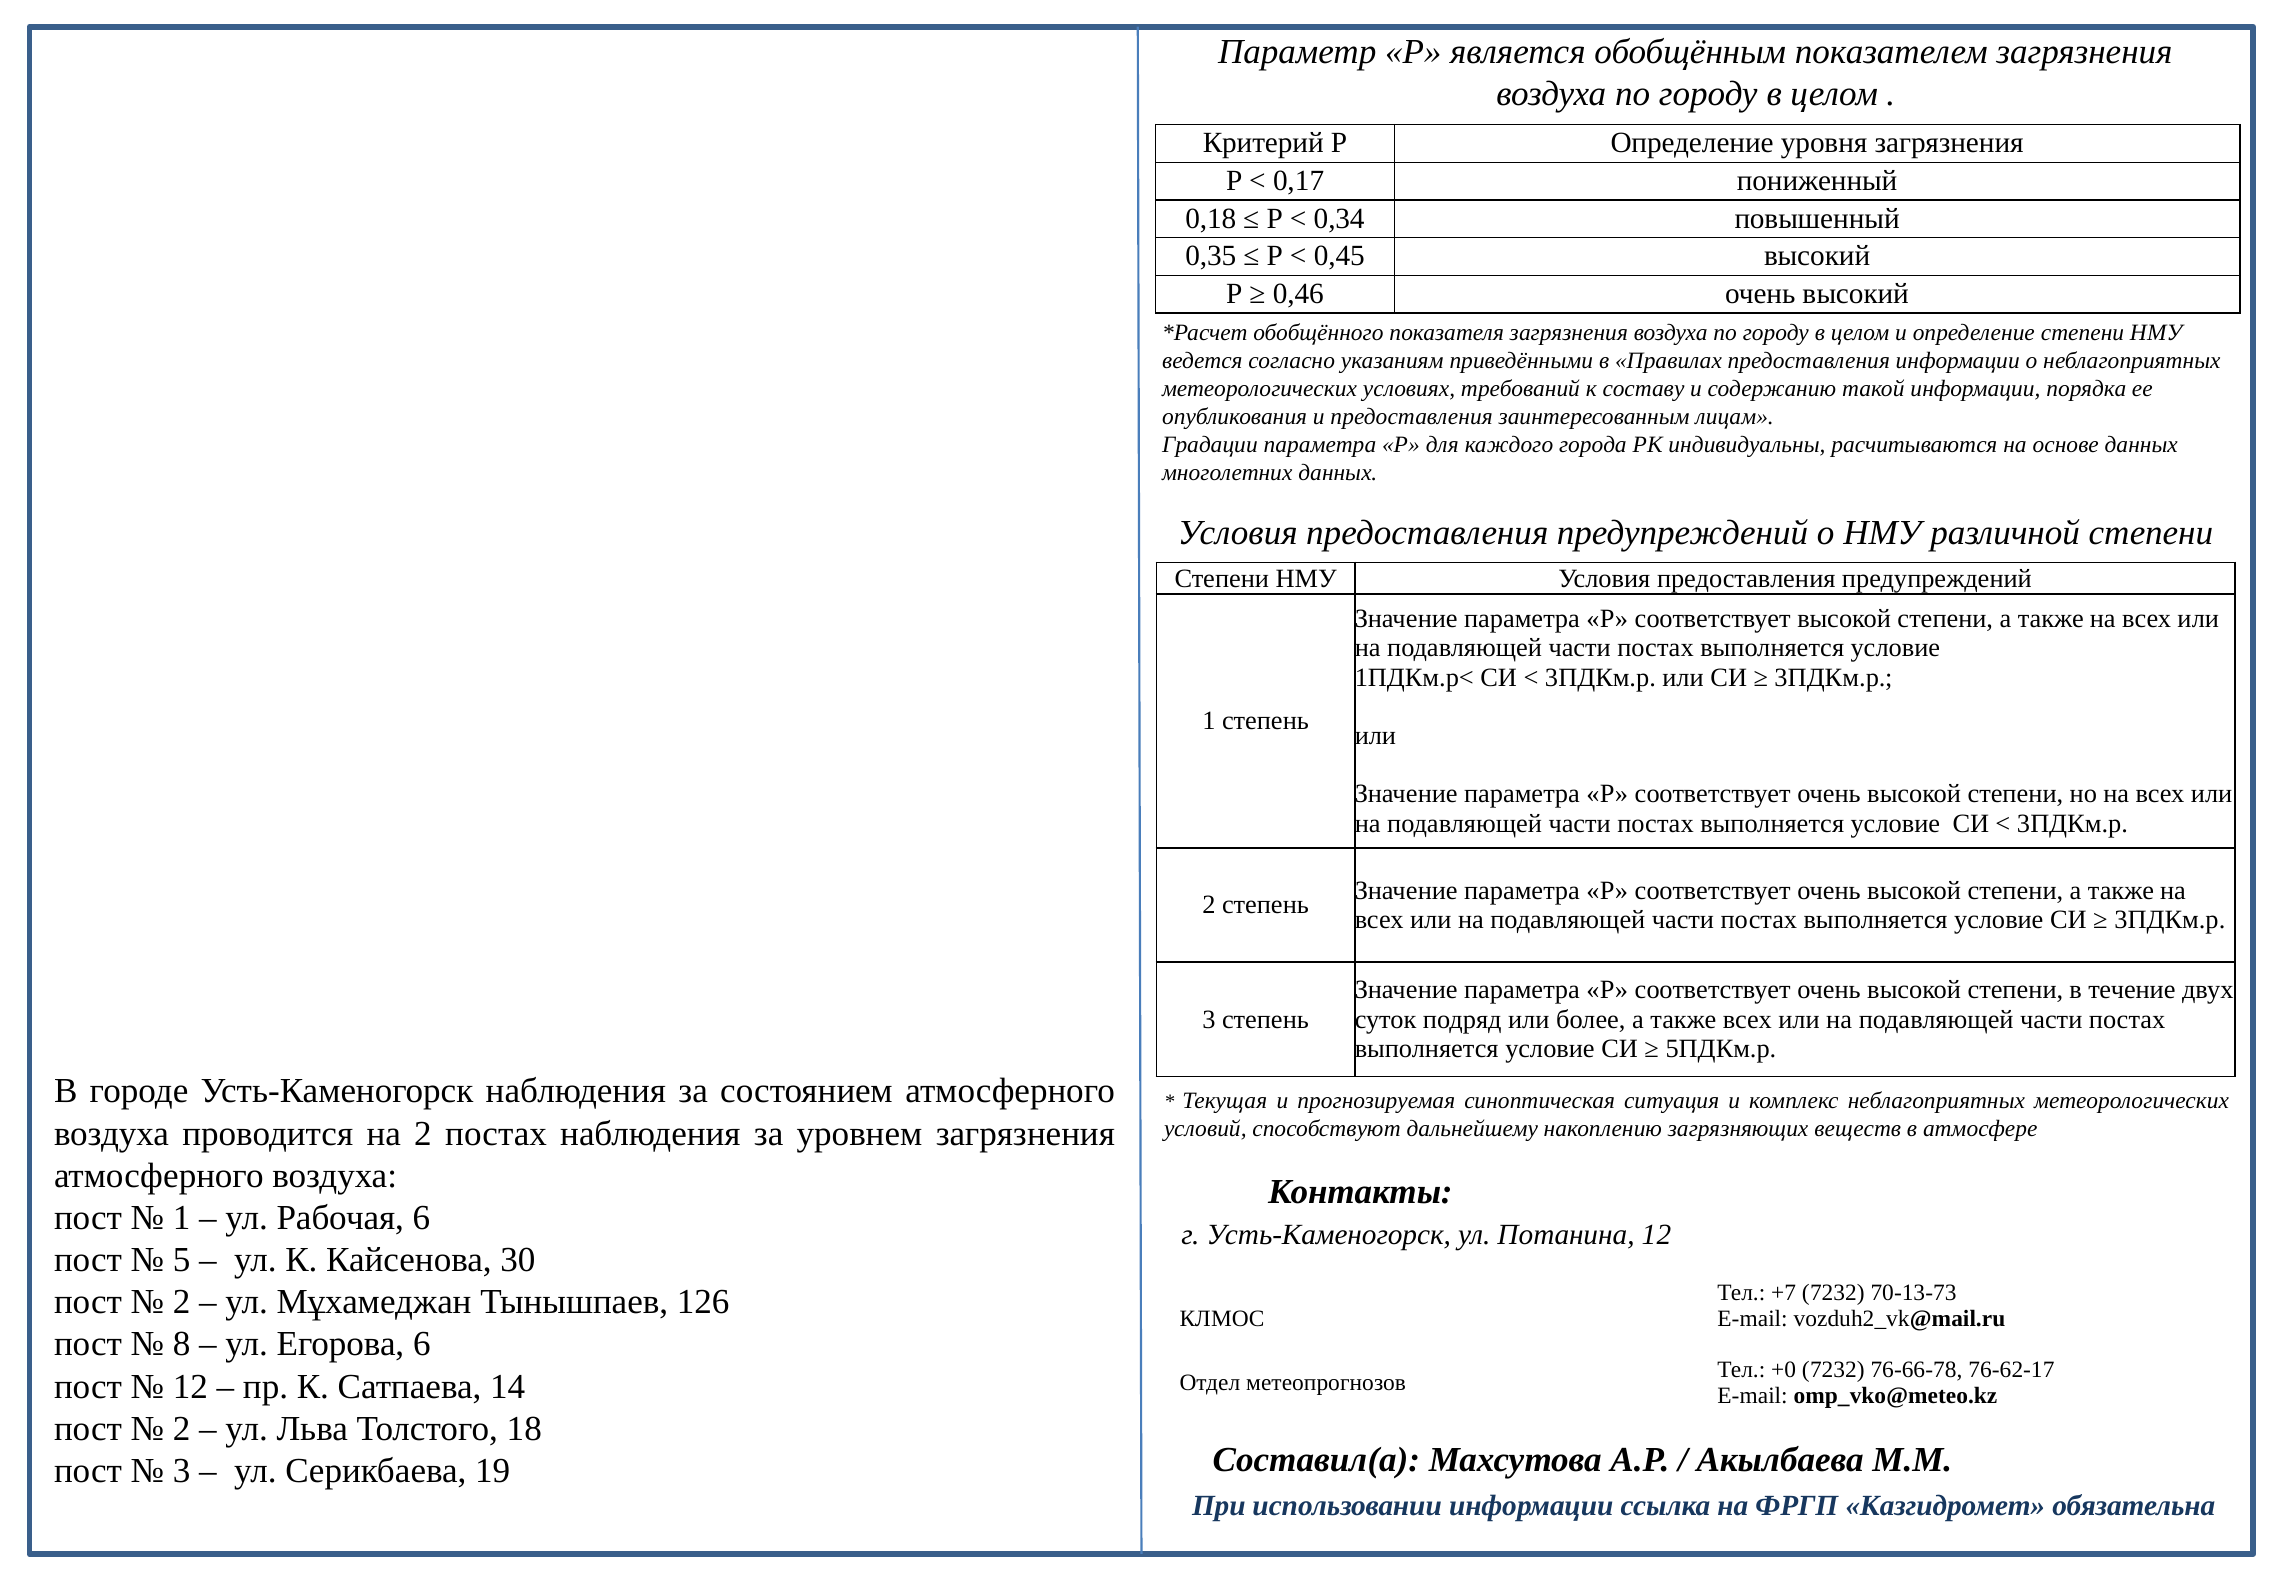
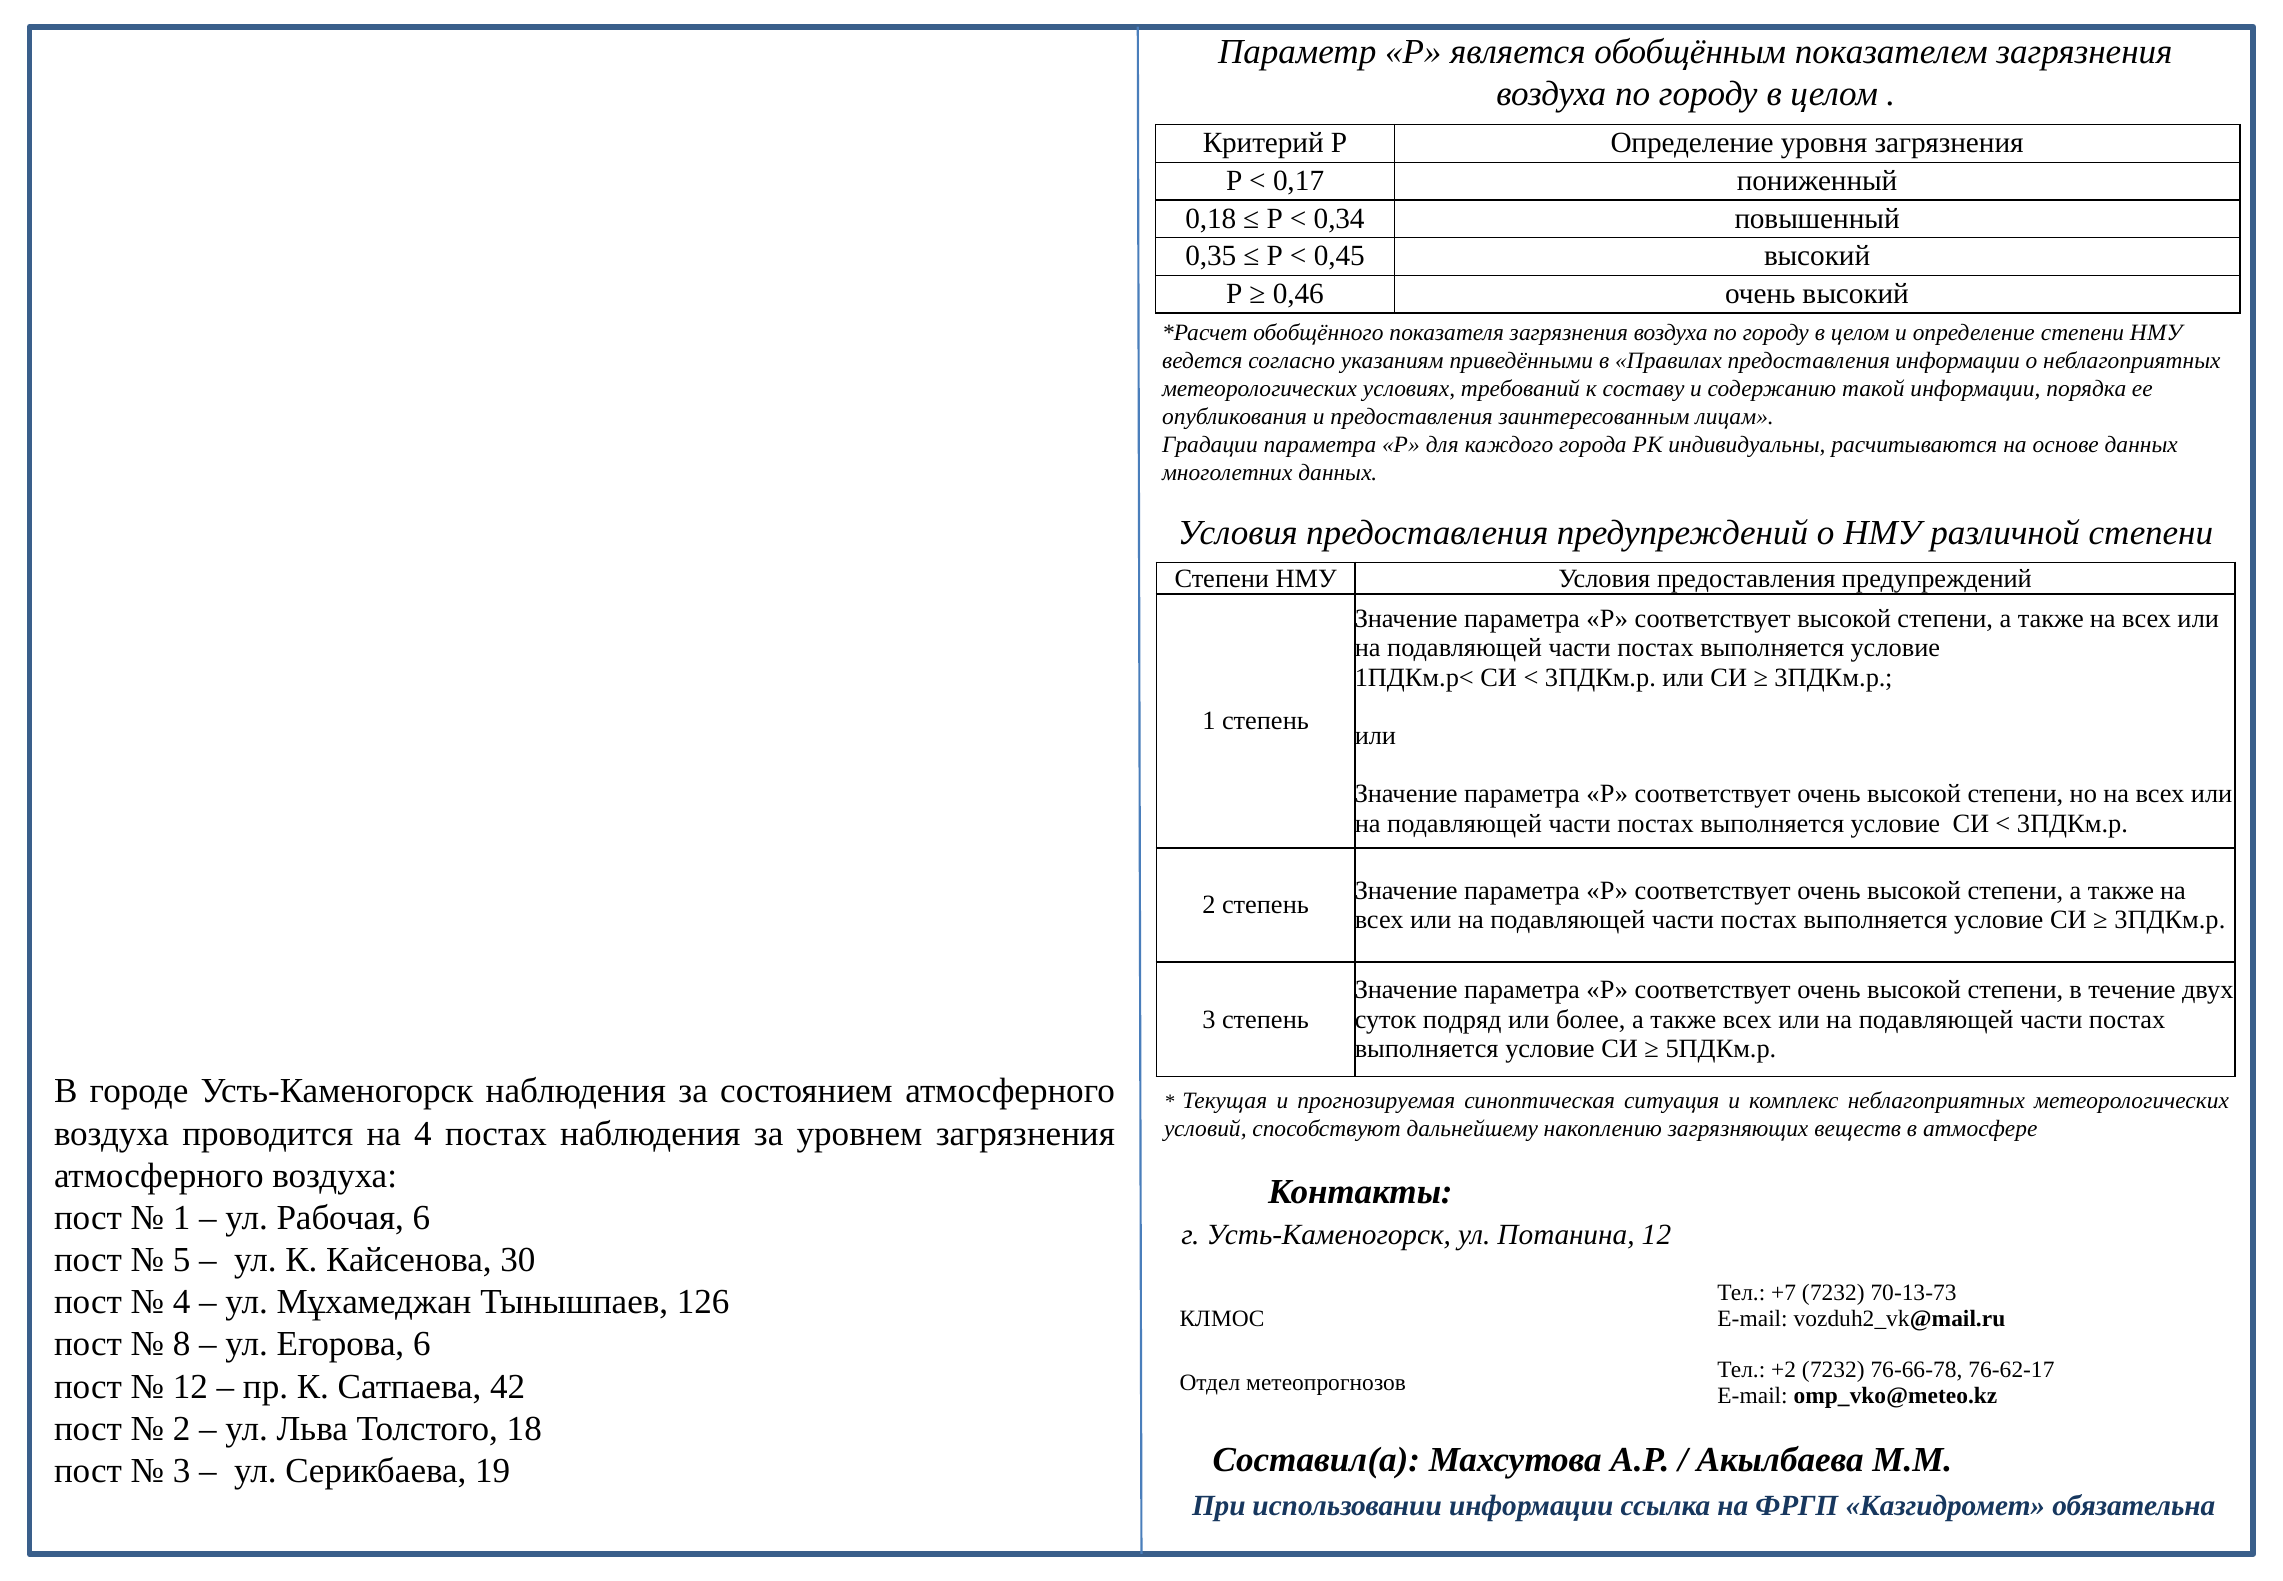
на 2: 2 -> 4
2 at (182, 1302): 2 -> 4
+0: +0 -> +2
14: 14 -> 42
